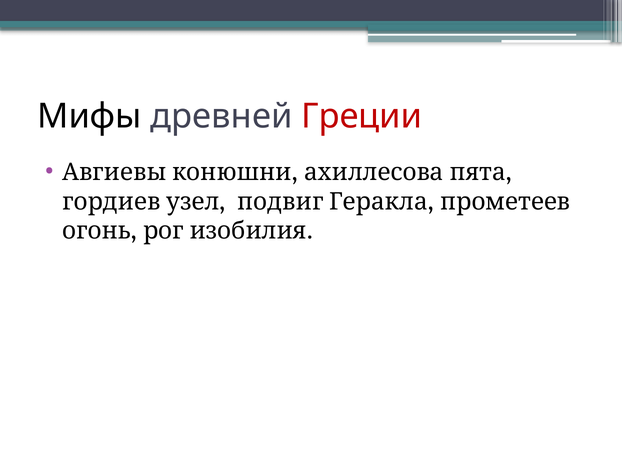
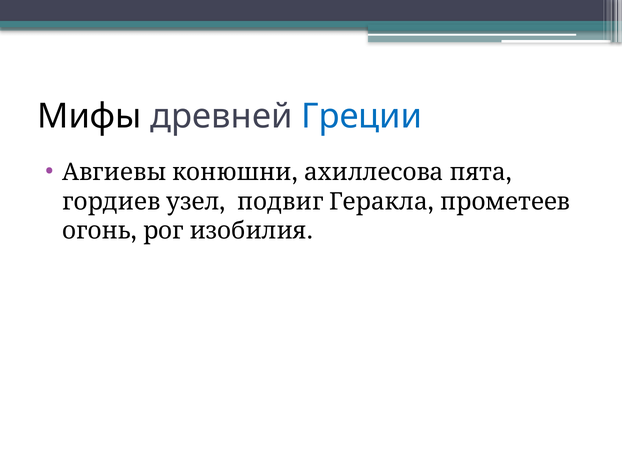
Греции colour: red -> blue
